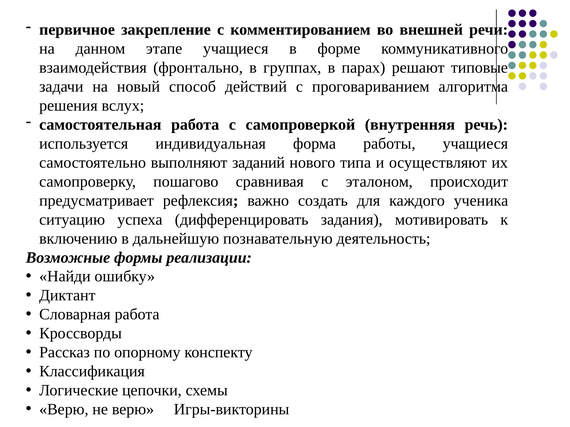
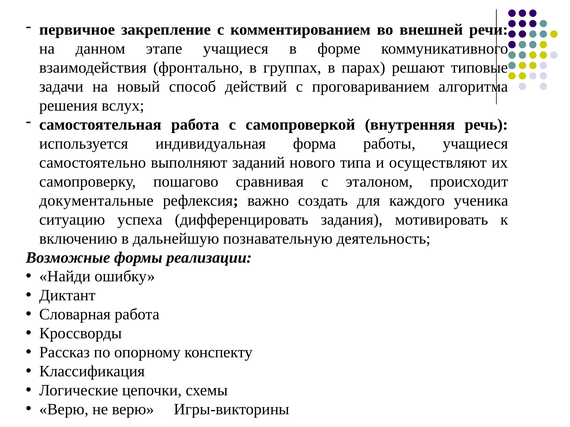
предусматривает: предусматривает -> документальные
